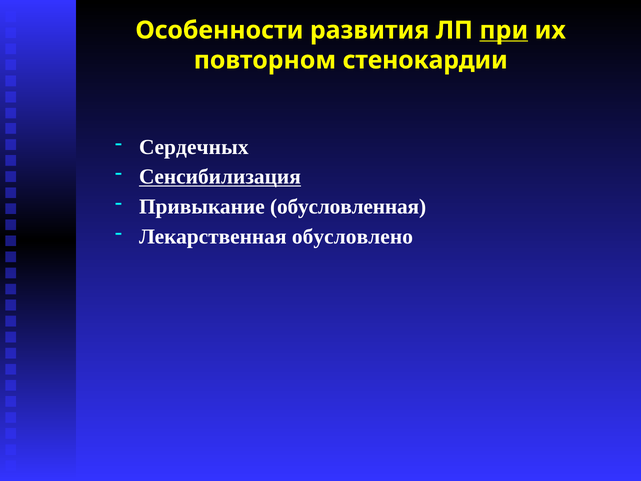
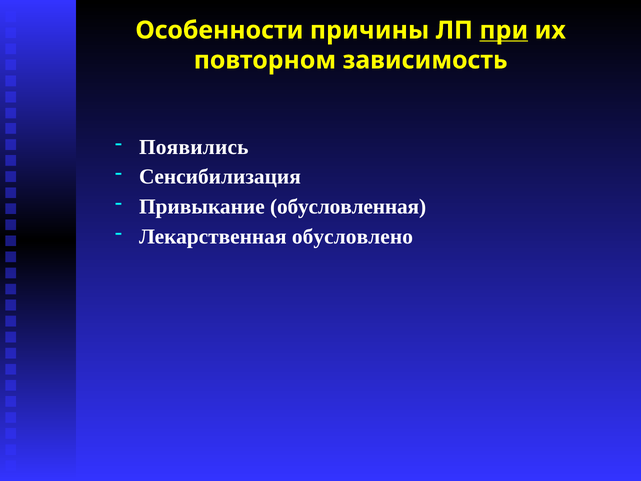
развития: развития -> причины
стенокардии: стенокардии -> зависимость
Сердечных: Сердечных -> Появились
Сенсибилизация underline: present -> none
